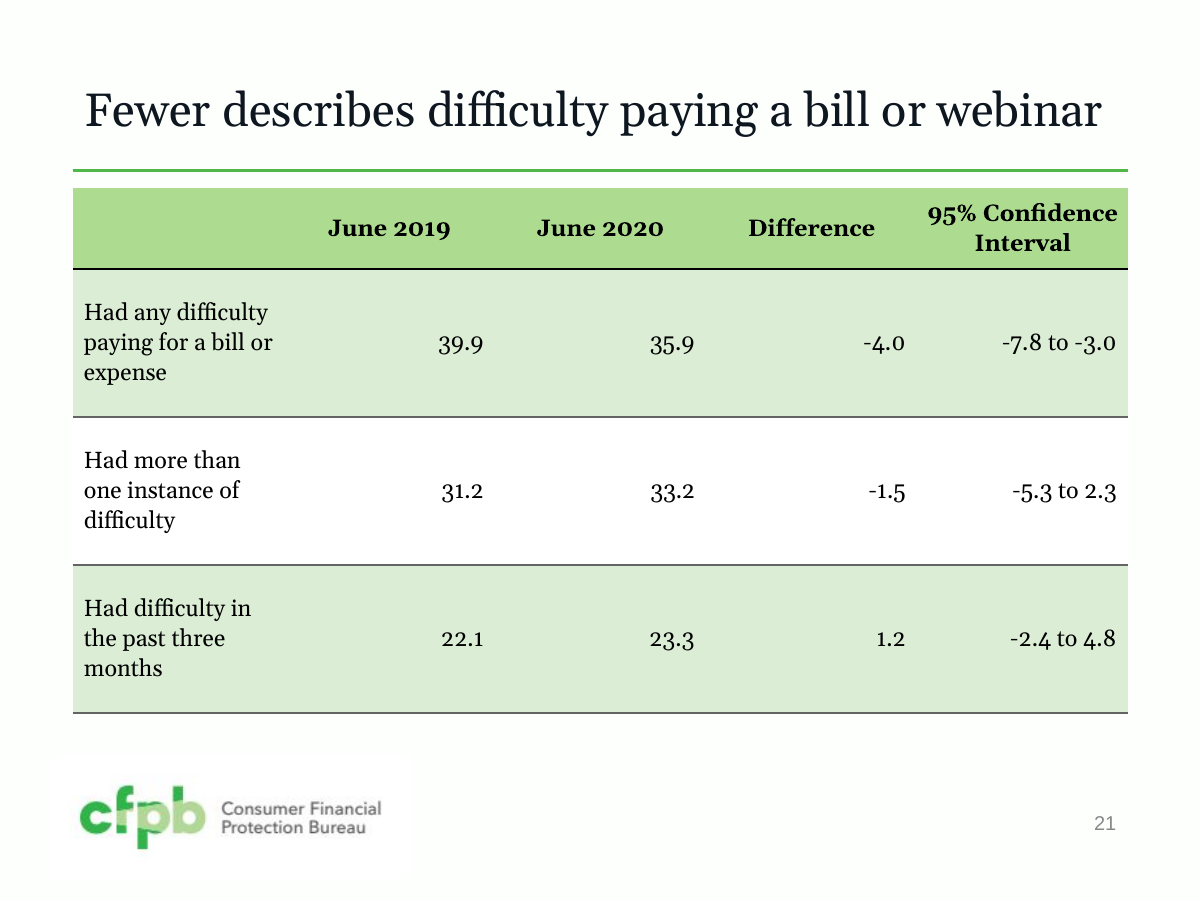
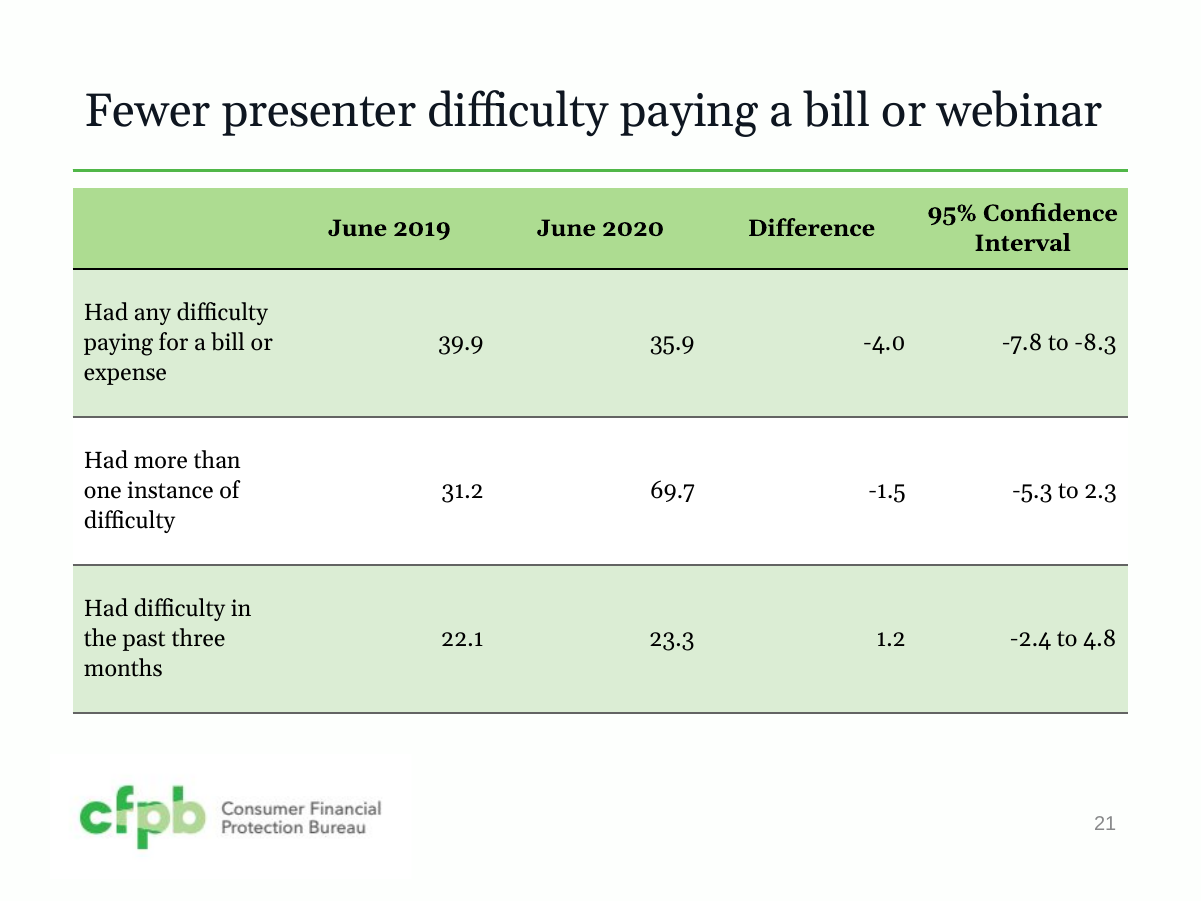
describes: describes -> presenter
-3.0: -3.0 -> -8.3
33.2: 33.2 -> 69.7
